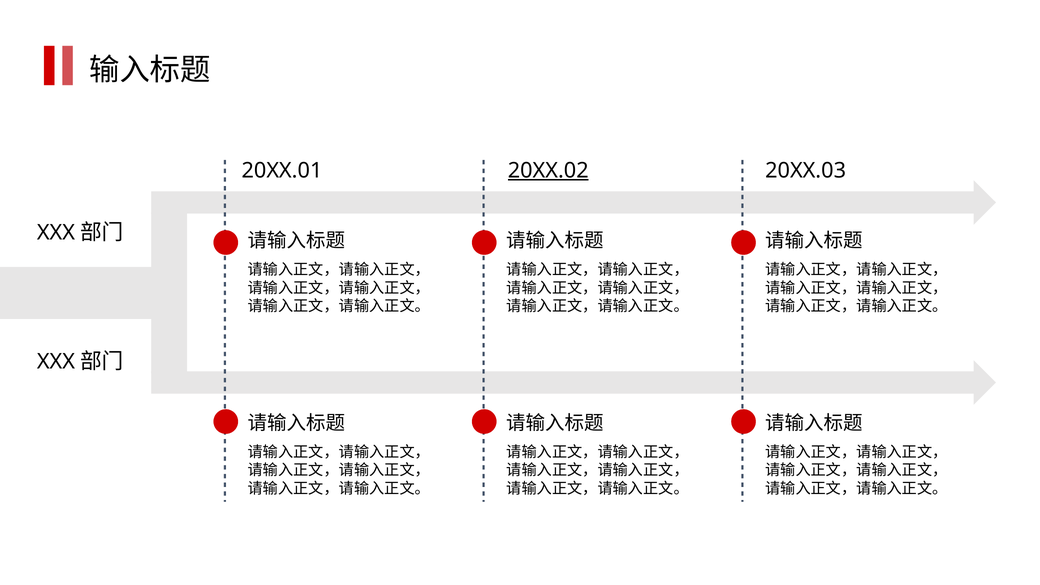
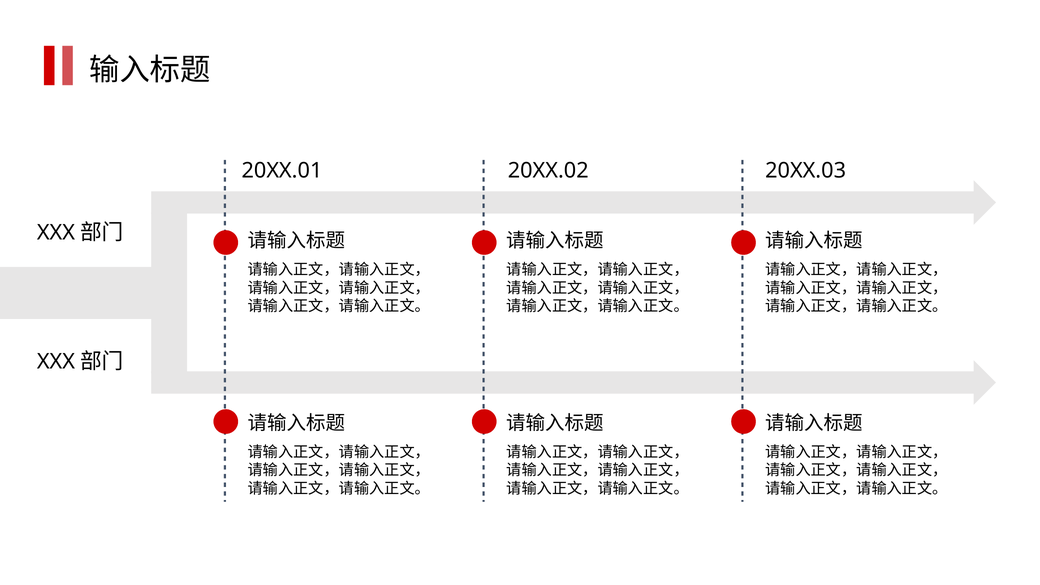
20XX.02 underline: present -> none
